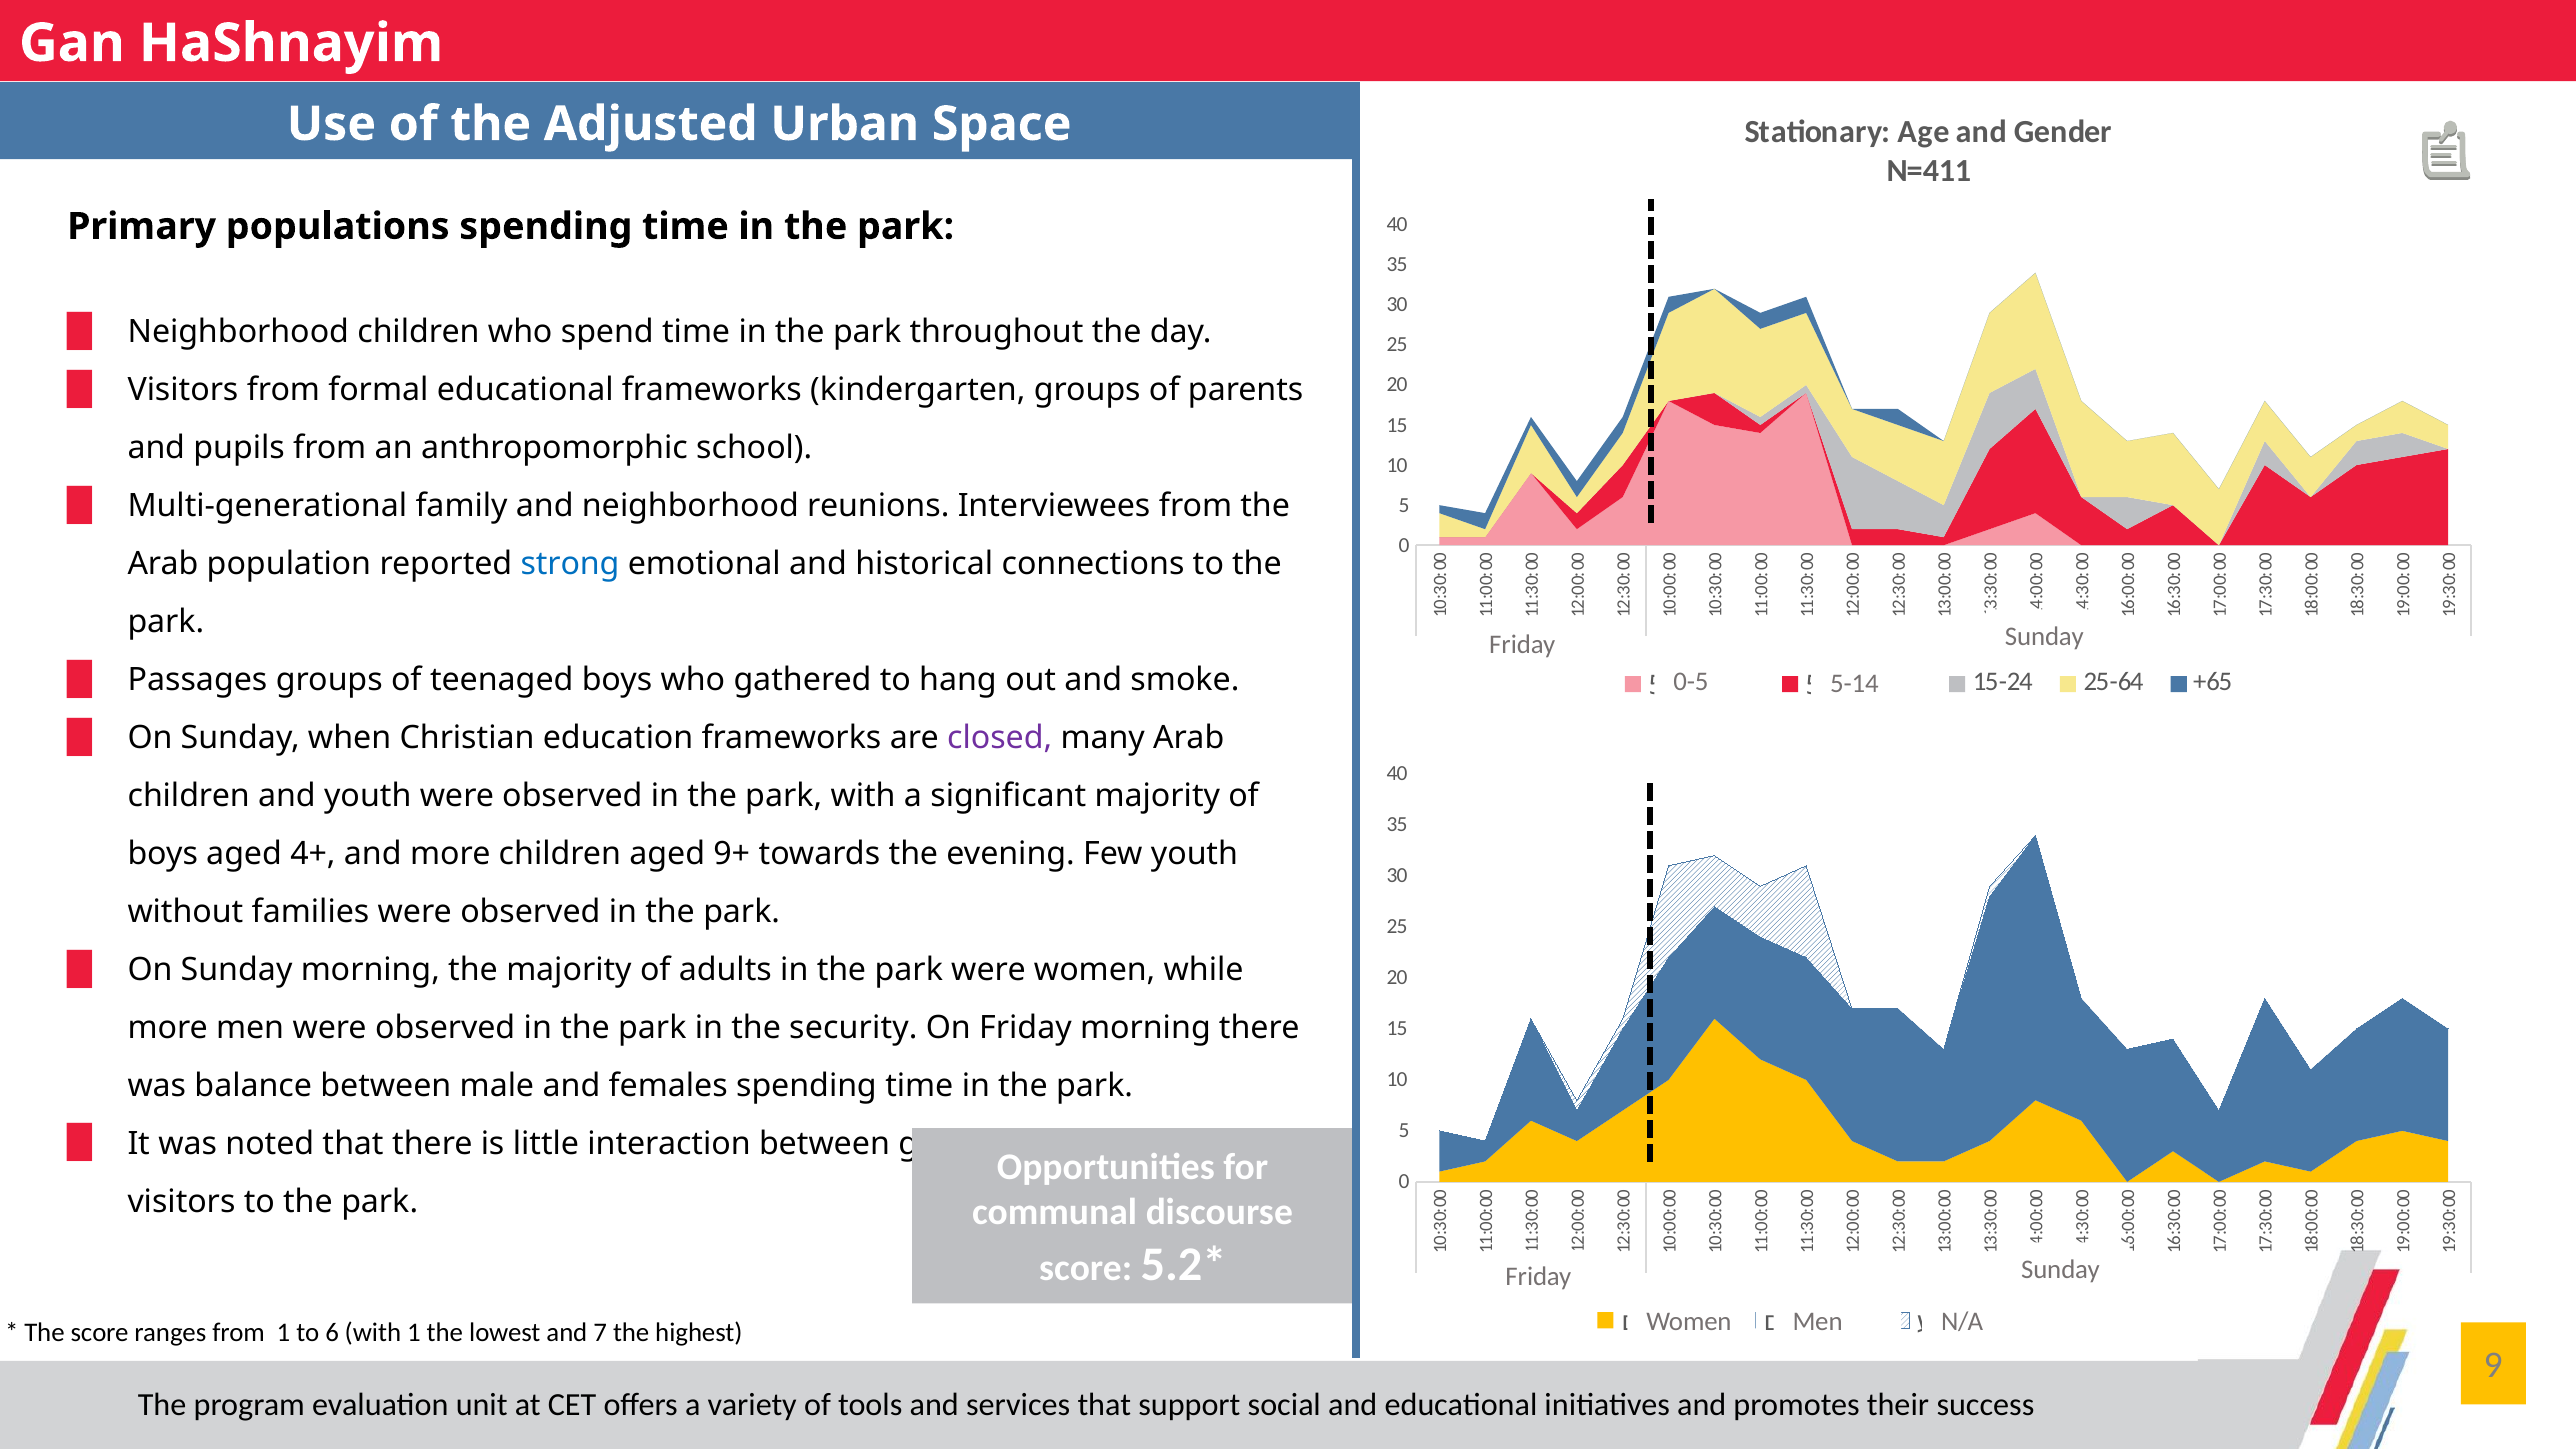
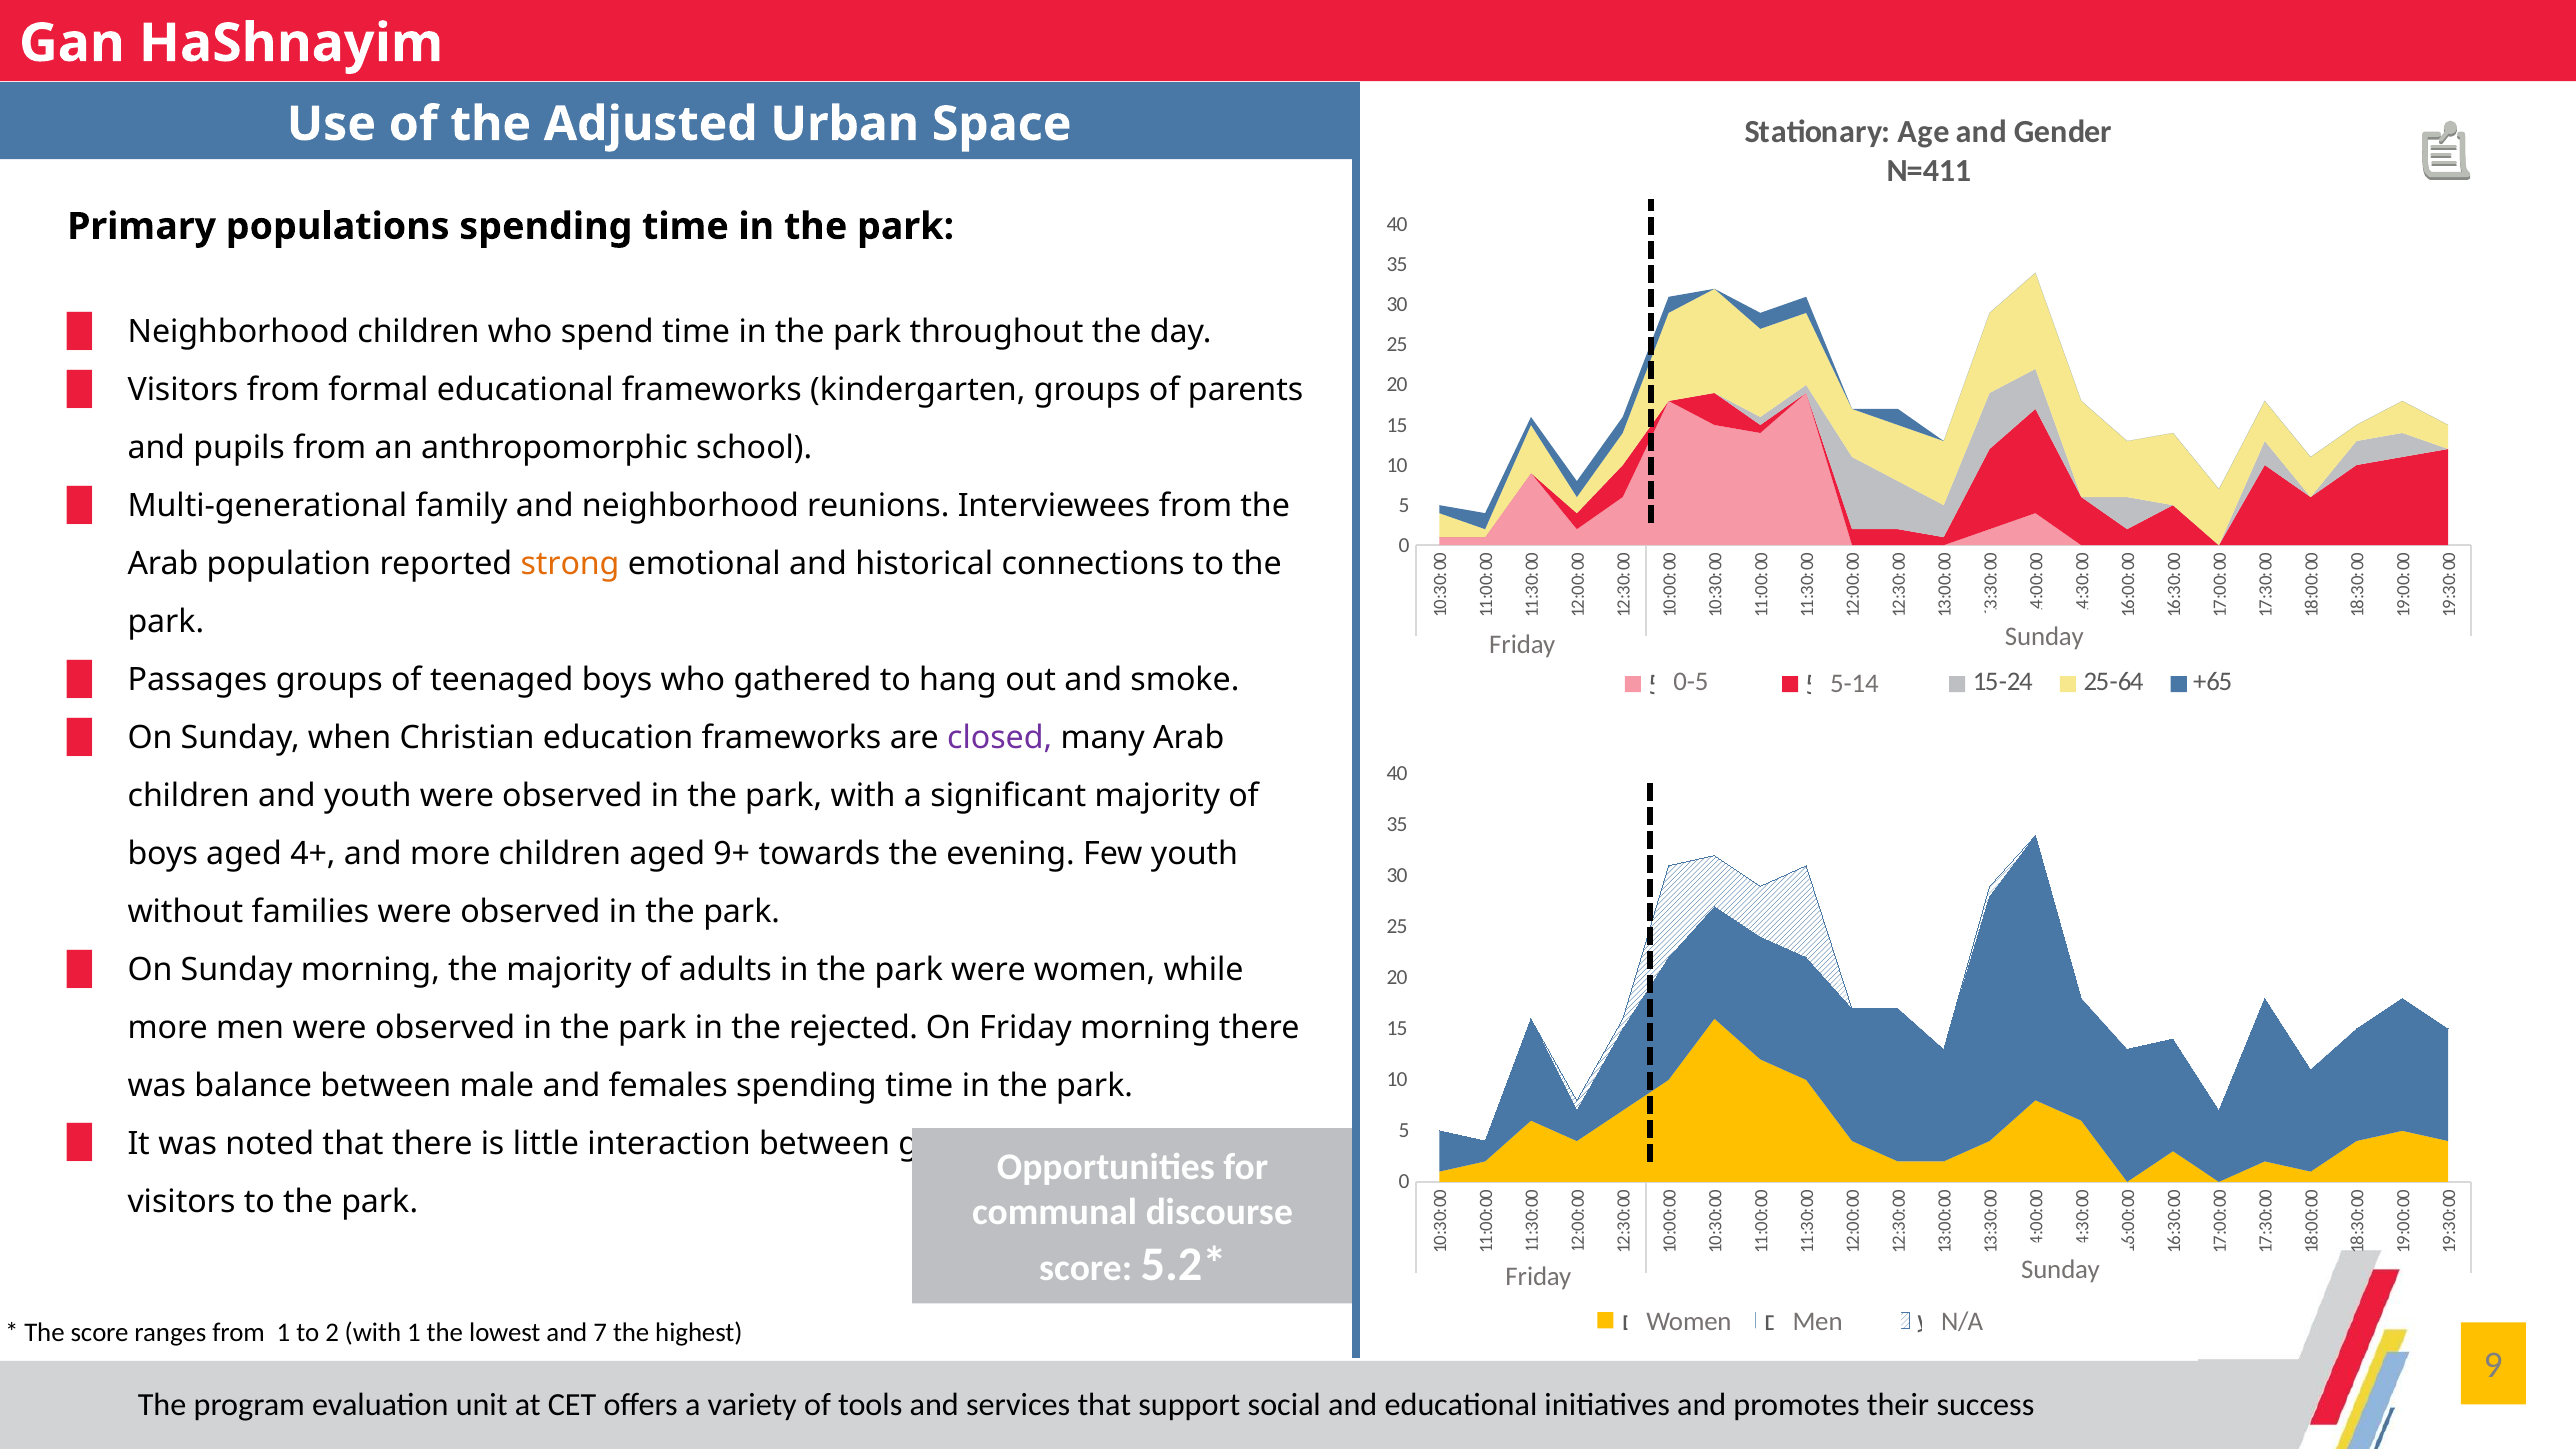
strong colour: blue -> orange
security: security -> rejected
to 6: 6 -> 2
